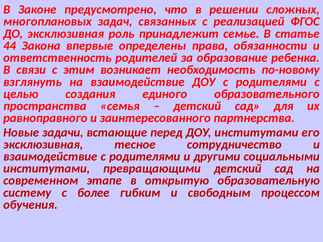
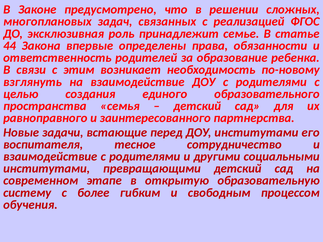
эксклюзивная at (43, 145): эксклюзивная -> воспитателя
